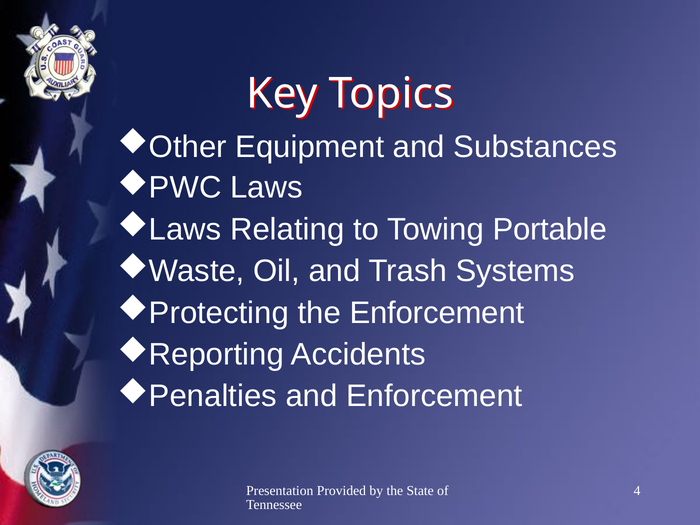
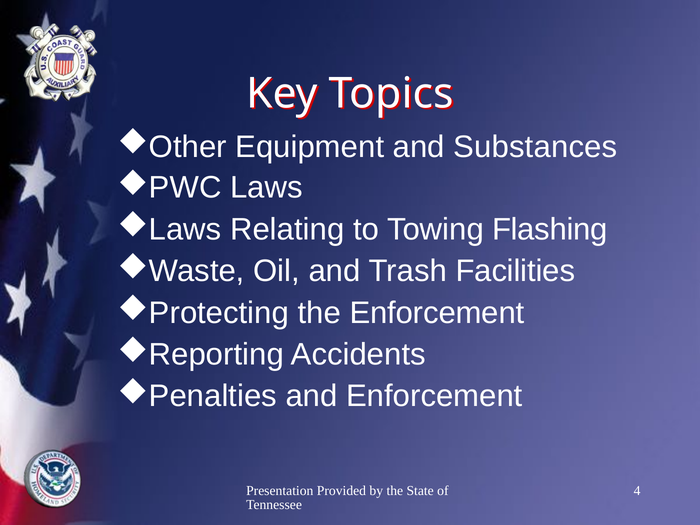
Portable: Portable -> Flashing
Systems: Systems -> Facilities
